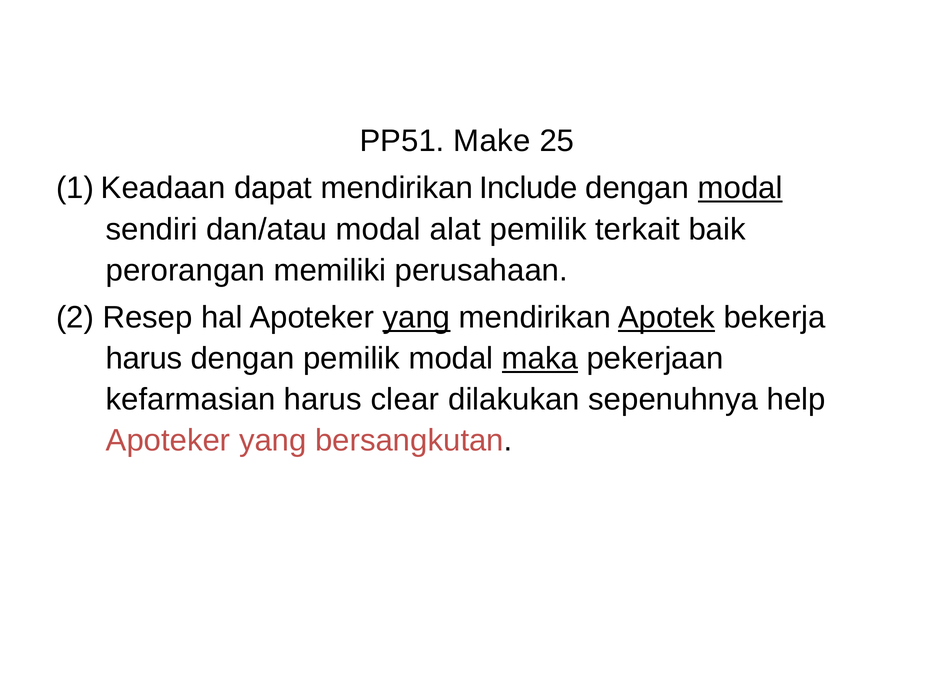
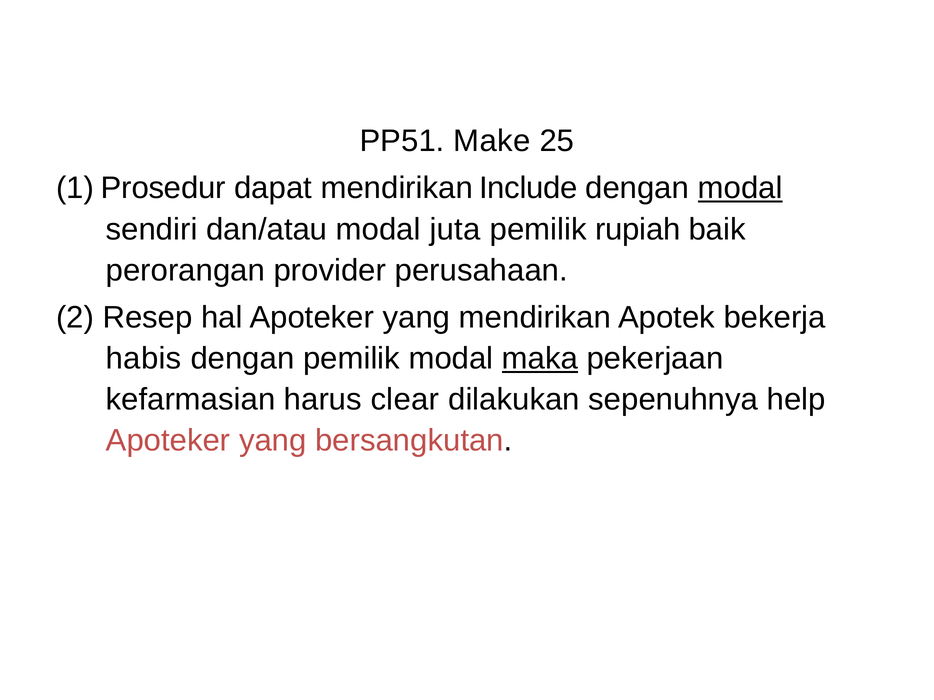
Keadaan: Keadaan -> Prosedur
alat: alat -> juta
terkait: terkait -> rupiah
memiliki: memiliki -> provider
yang at (417, 318) underline: present -> none
Apotek underline: present -> none
harus at (144, 359): harus -> habis
